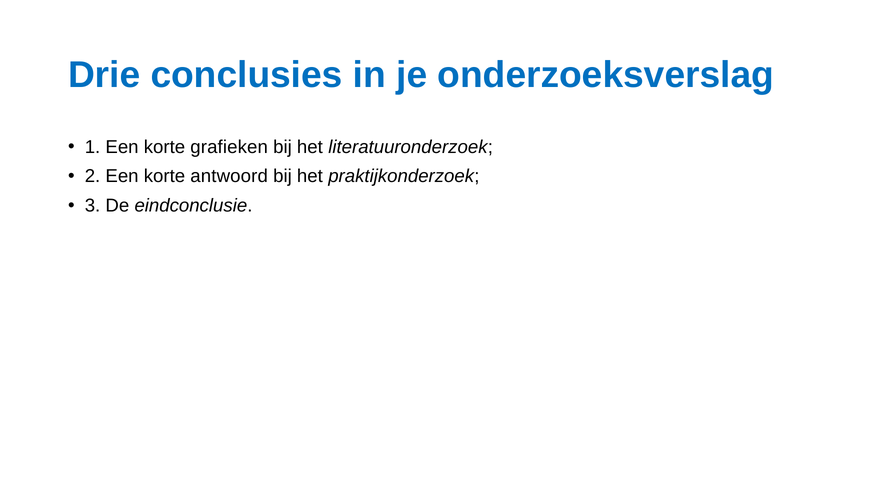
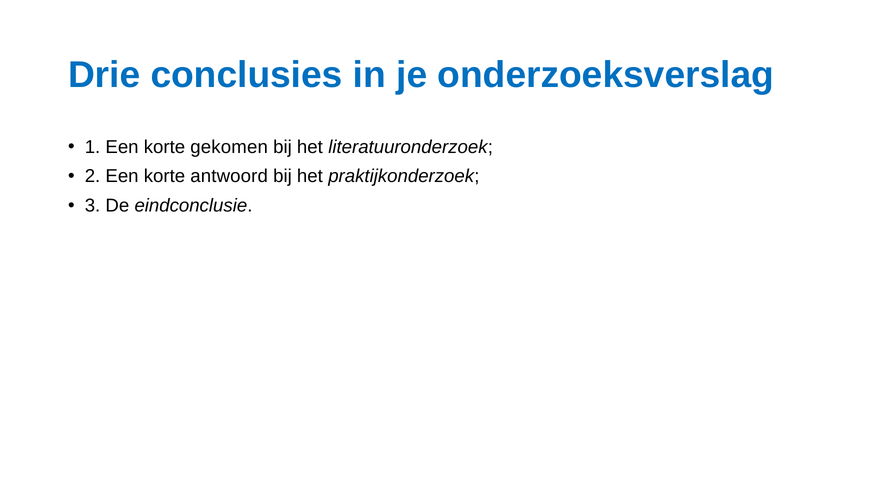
grafieken: grafieken -> gekomen
